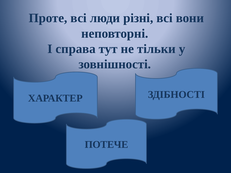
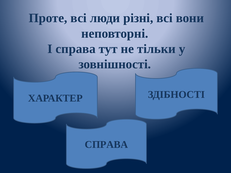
ПОТЕЧЕ at (106, 145): ПОТЕЧЕ -> СПРАВА
